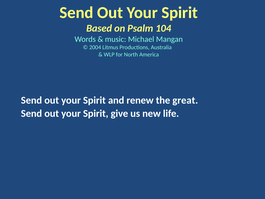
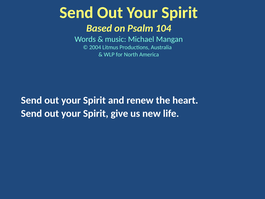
great: great -> heart
